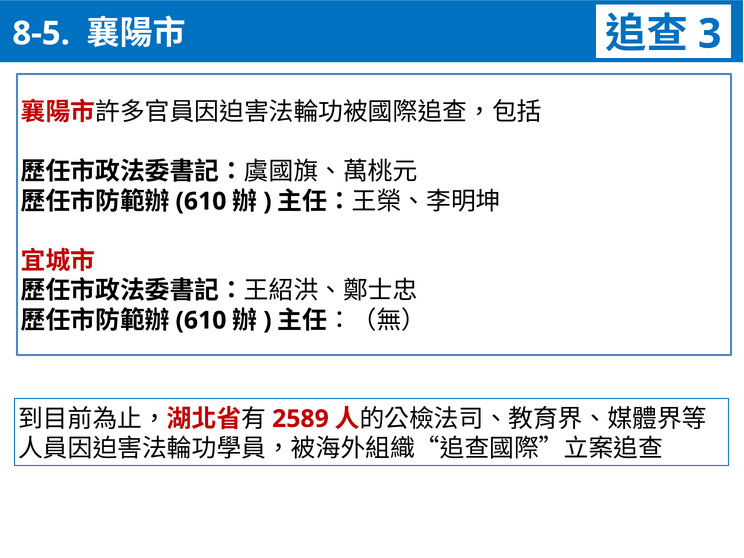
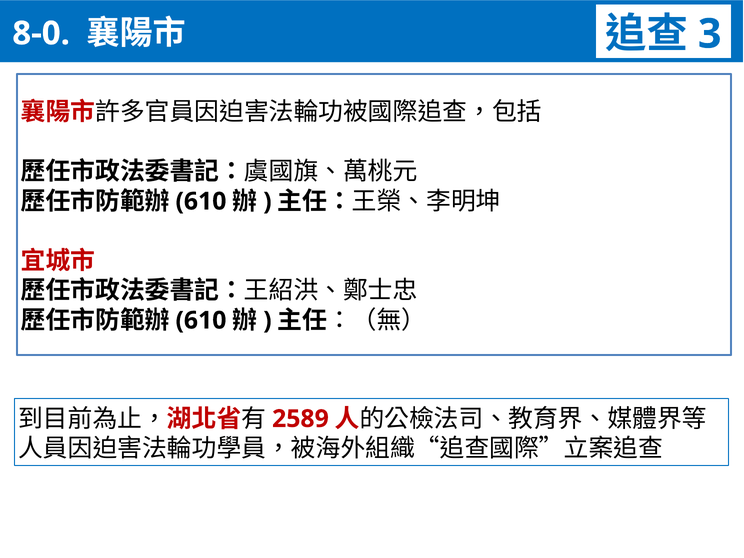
8-5: 8-5 -> 8-0
